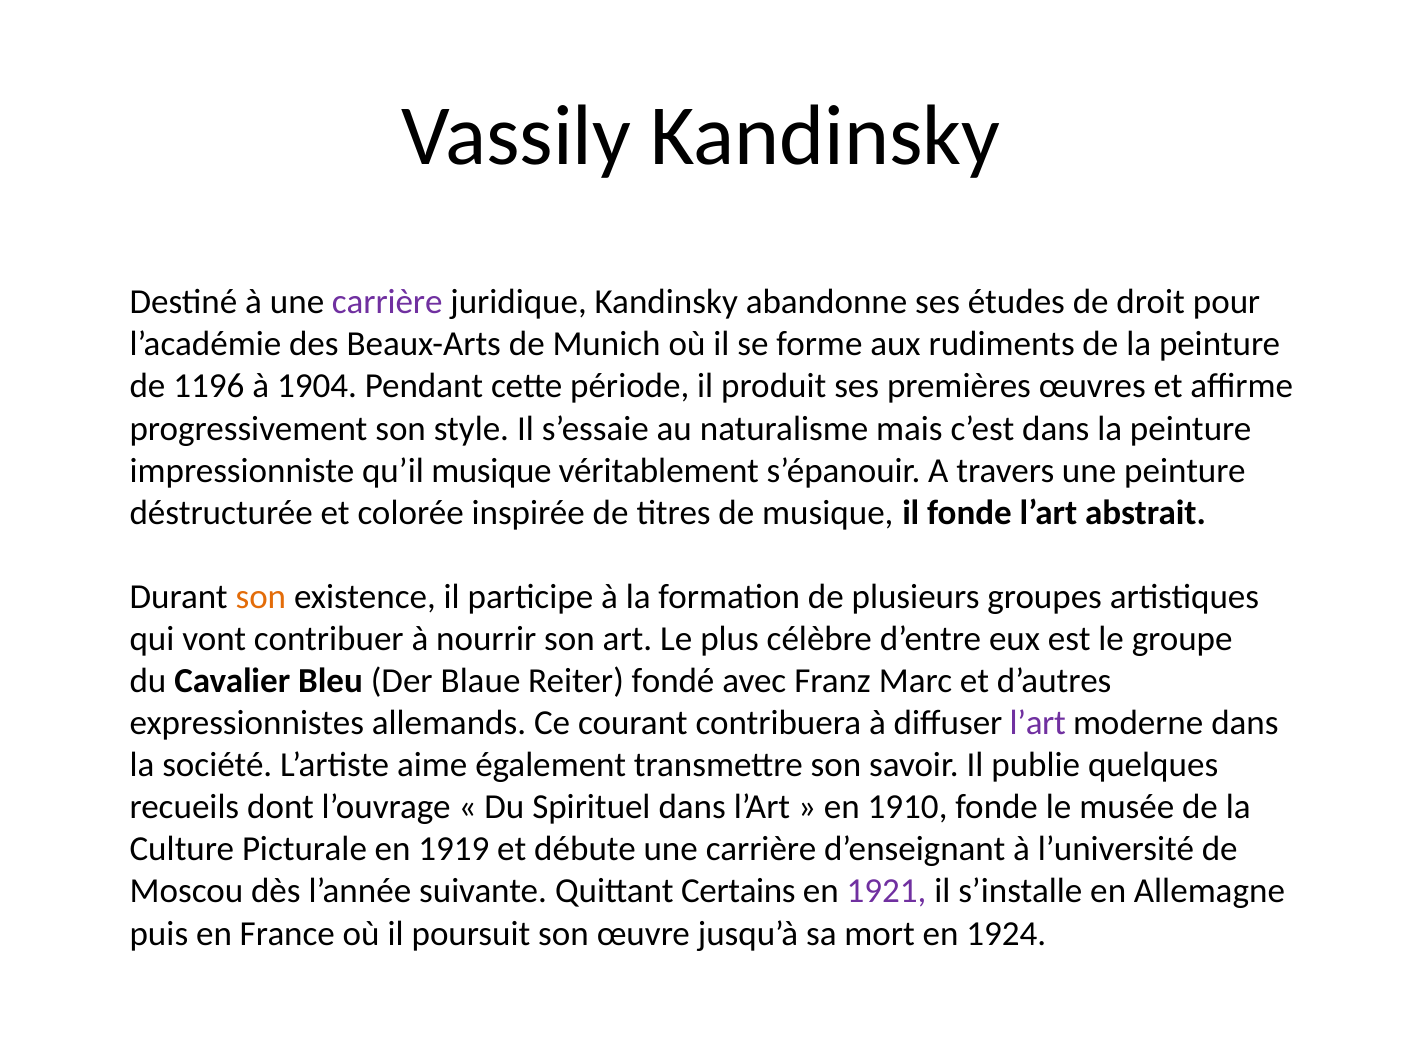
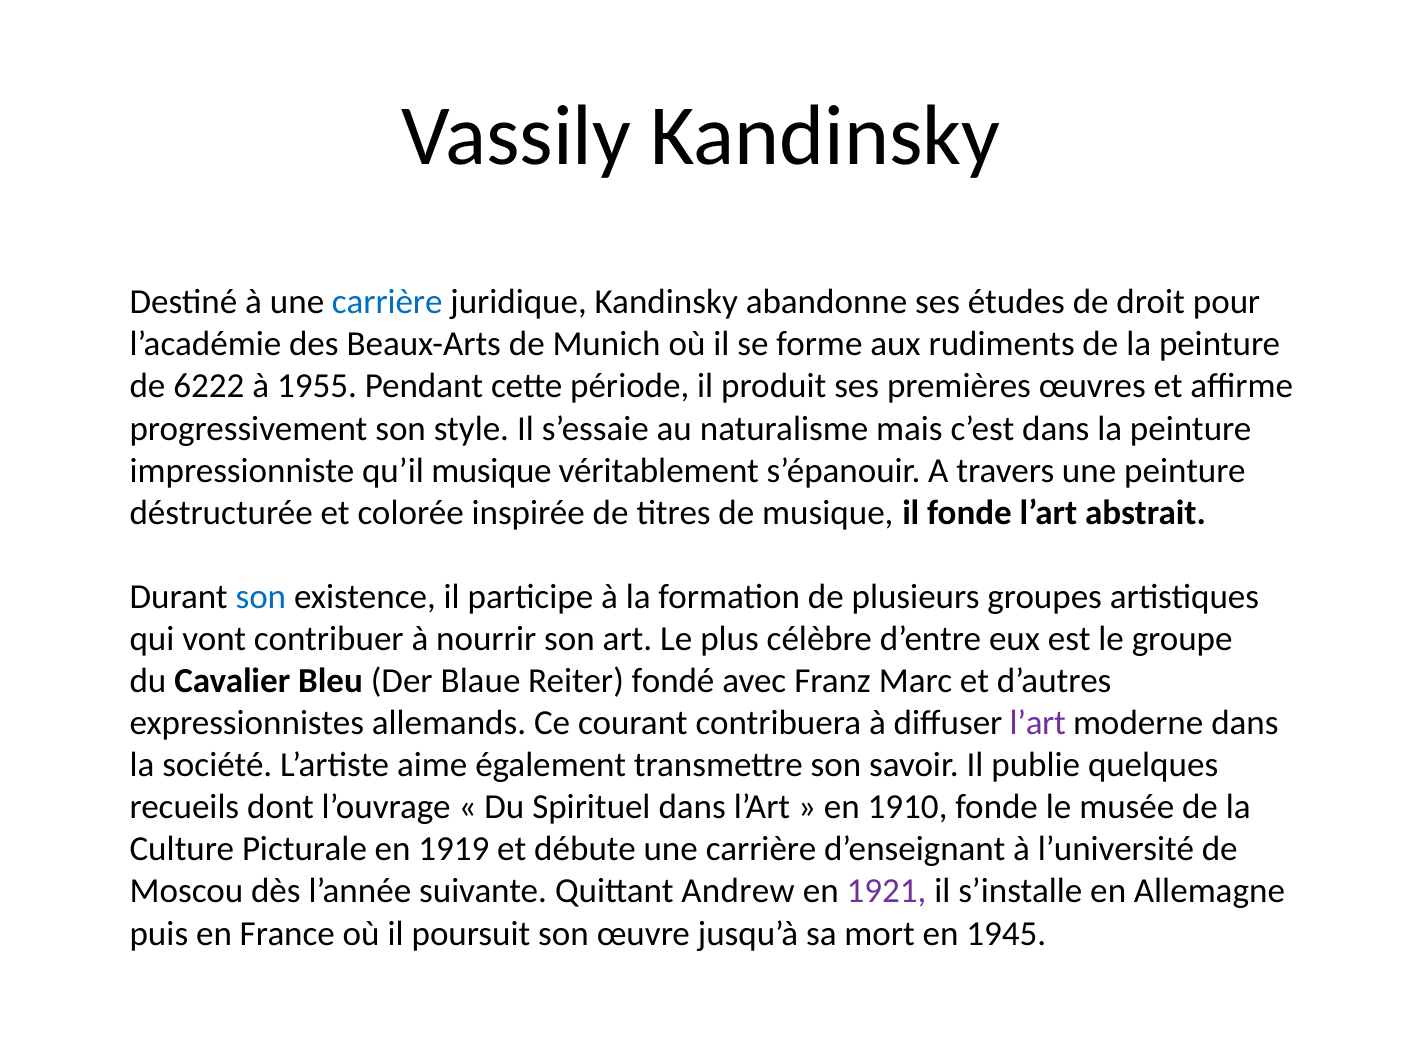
carrière at (387, 302) colour: purple -> blue
1196: 1196 -> 6222
1904: 1904 -> 1955
son at (261, 597) colour: orange -> blue
Certains: Certains -> Andrew
1924: 1924 -> 1945
